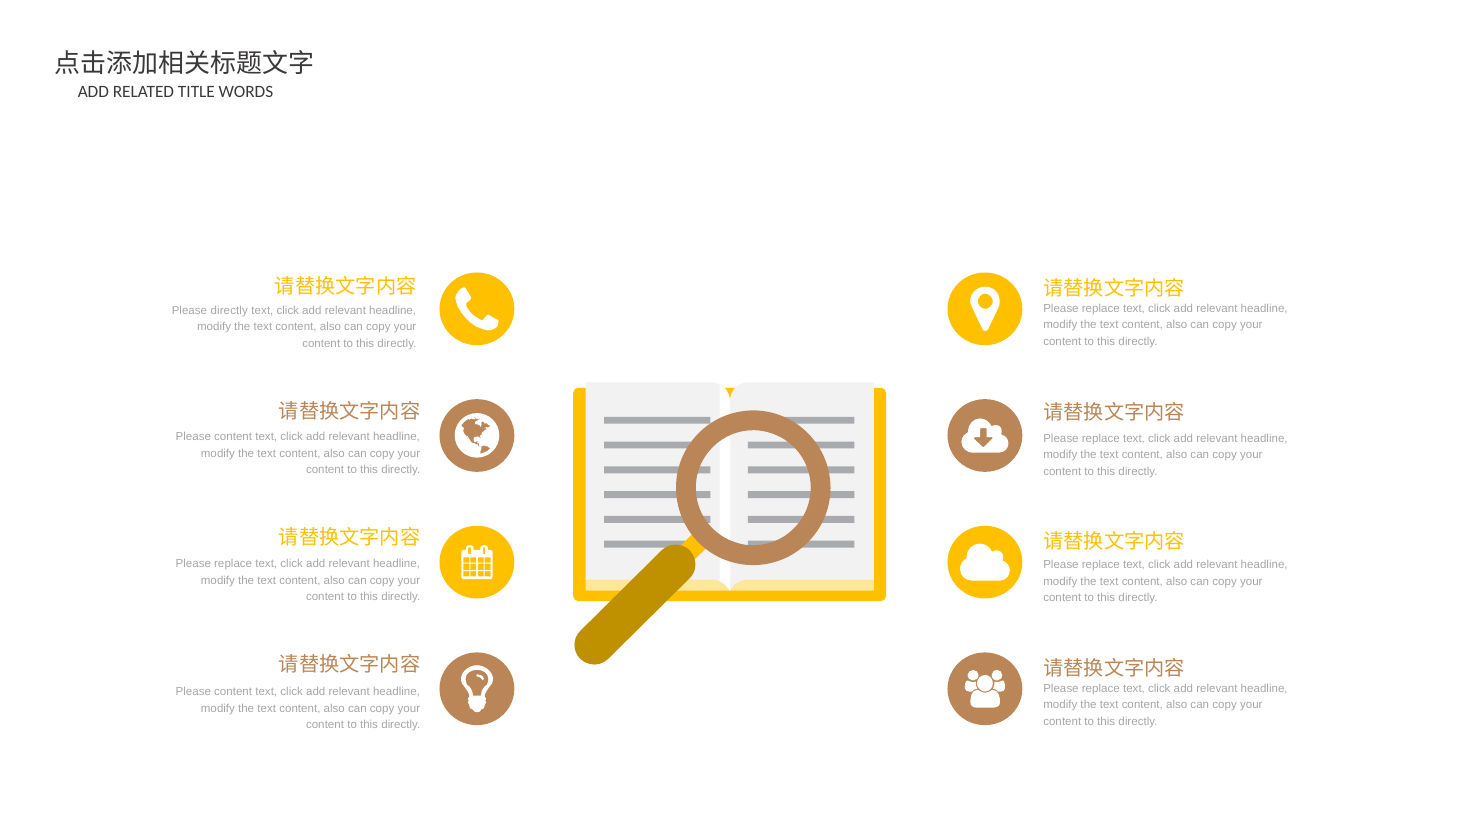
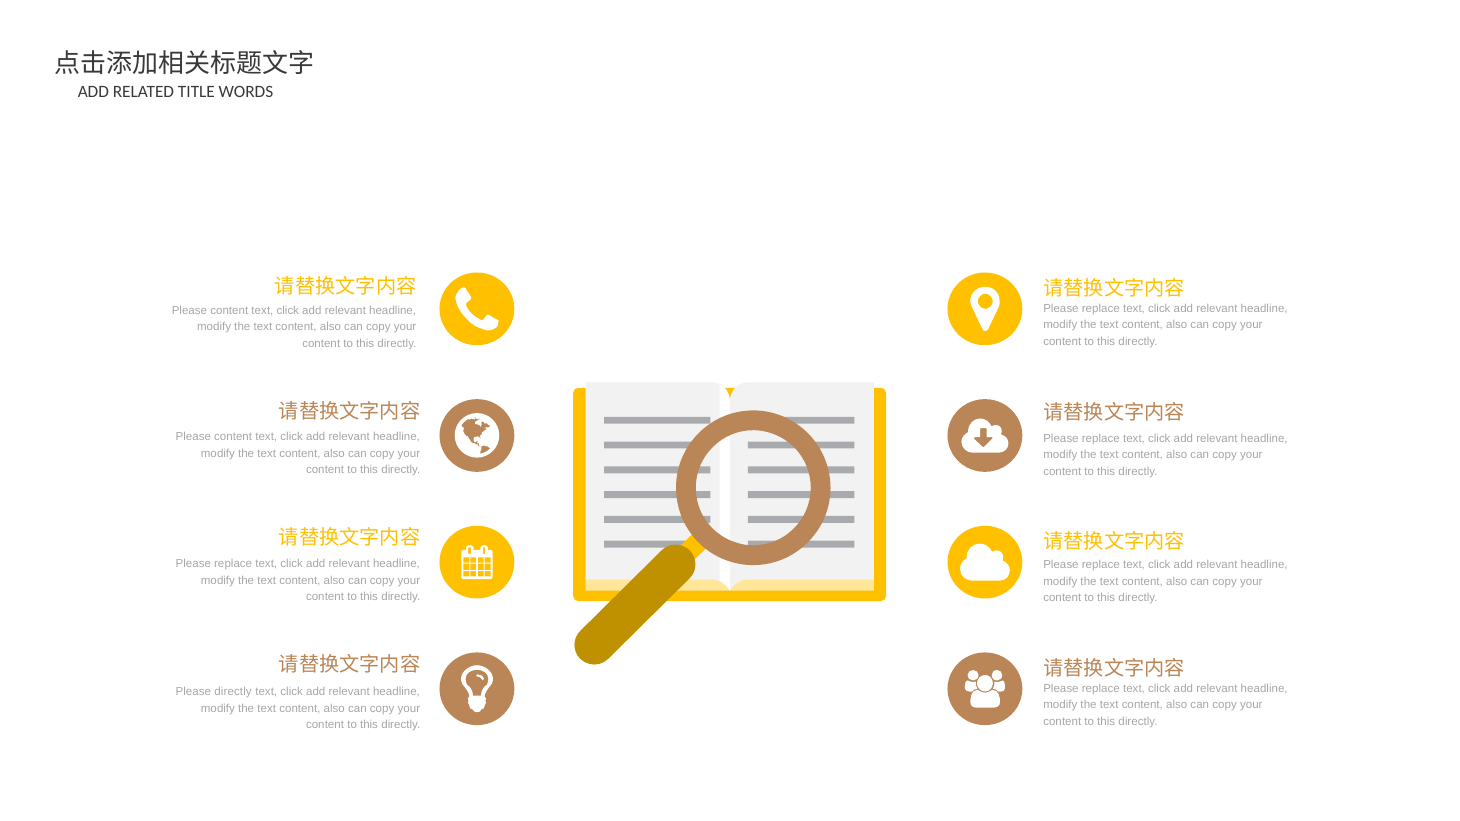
directly at (229, 311): directly -> content
content at (233, 692): content -> directly
